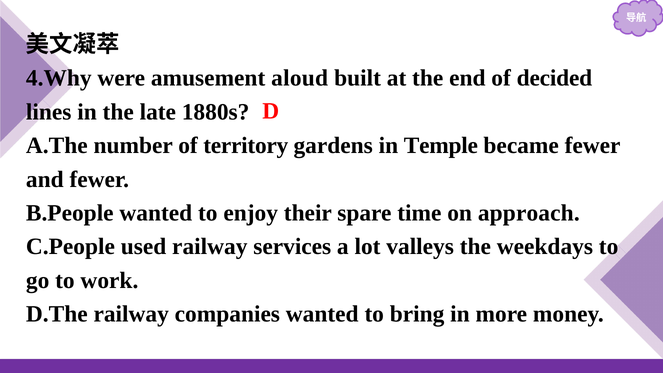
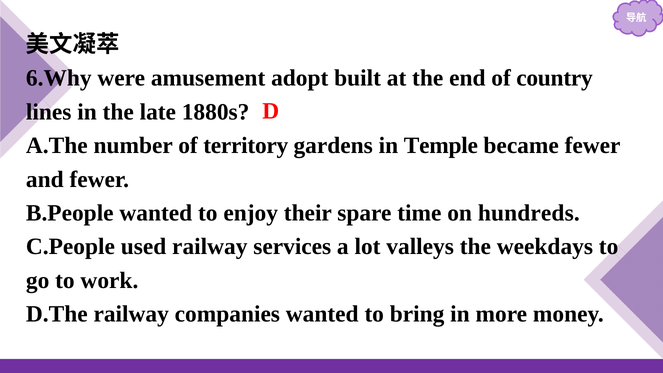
4.Why: 4.Why -> 6.Why
aloud: aloud -> adopt
decided: decided -> country
approach: approach -> hundreds
